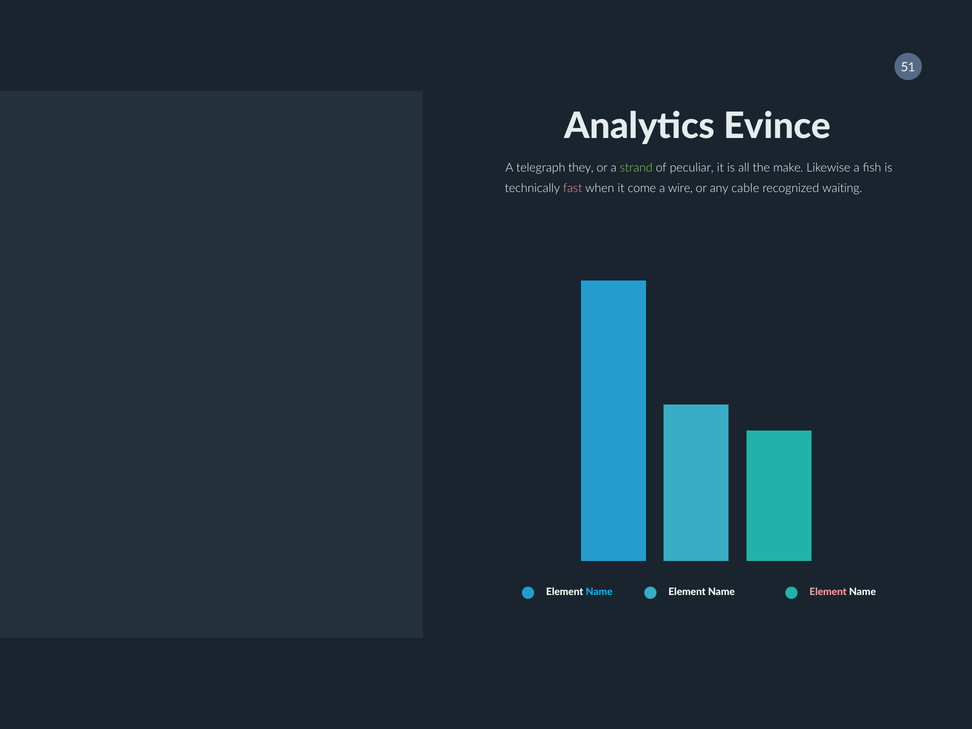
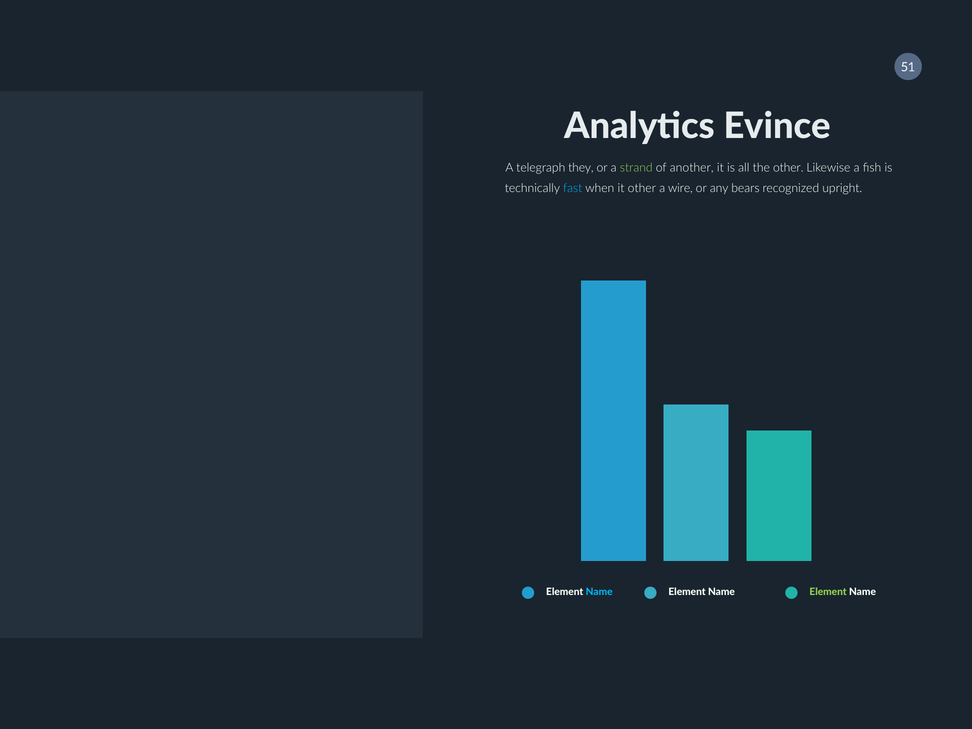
peculiar: peculiar -> another
the make: make -> other
fast colour: pink -> light blue
it come: come -> other
cable: cable -> bears
waiting: waiting -> upright
Element at (828, 592) colour: pink -> light green
